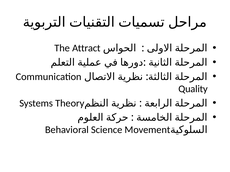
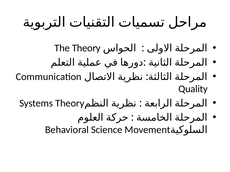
The Attract: Attract -> Theory
